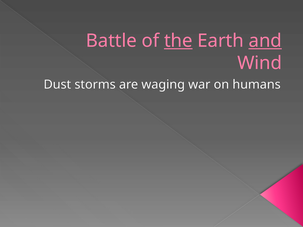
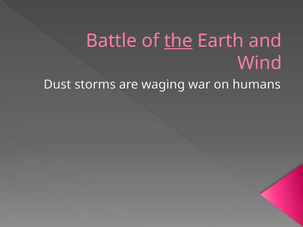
and underline: present -> none
